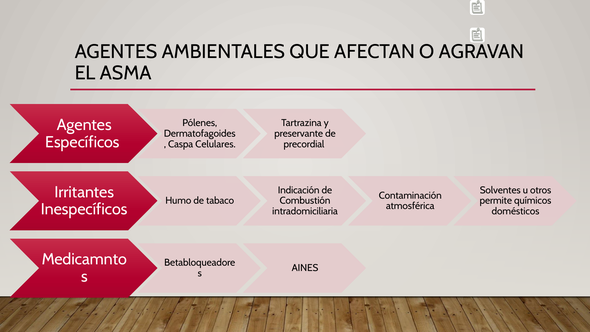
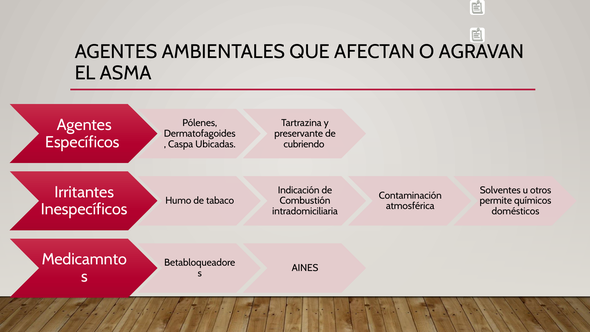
Celulares: Celulares -> Ubicadas
precordial: precordial -> cubriendo
